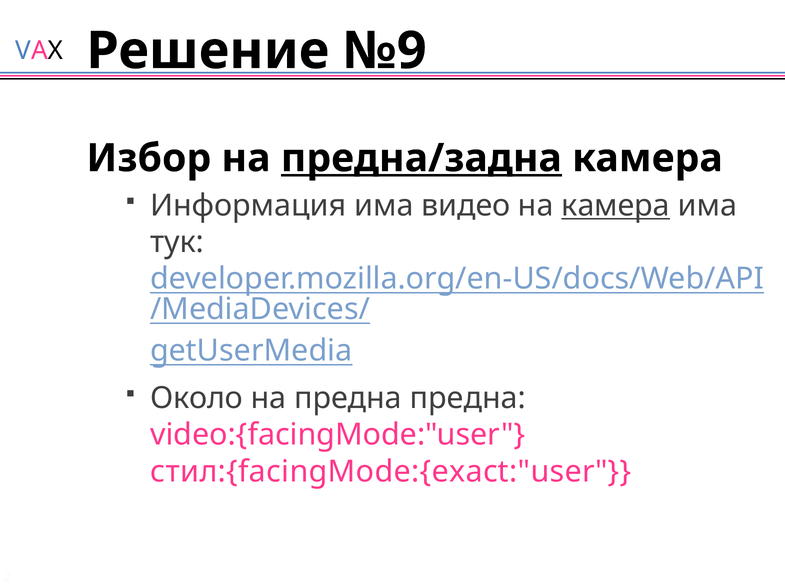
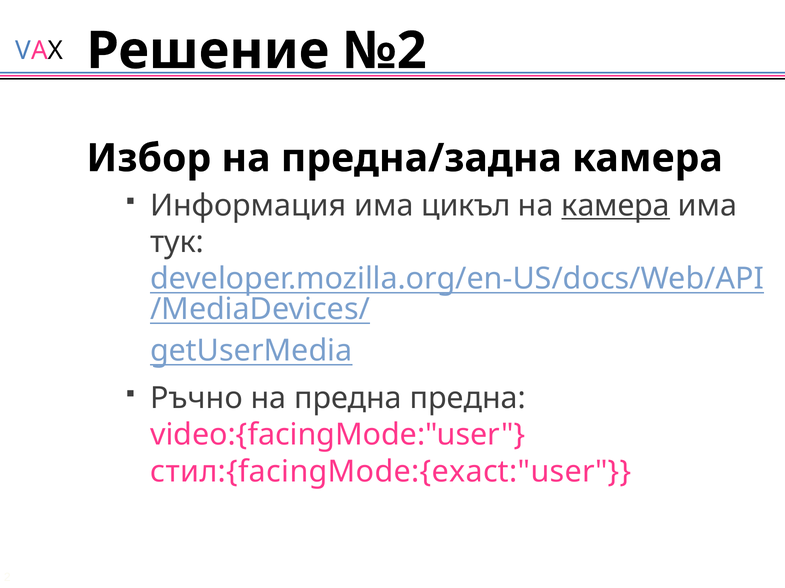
№9: №9 -> №2
предна/задна underline: present -> none
видео: видео -> цикъл
Около: Около -> Ръчно
